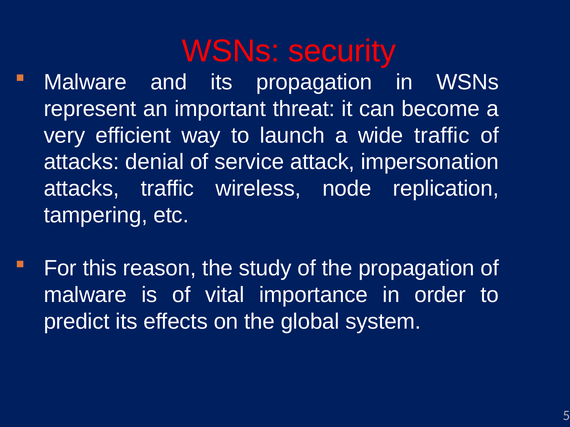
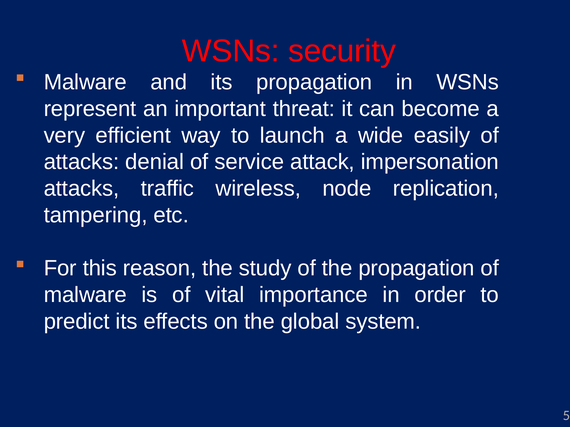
wide traffic: traffic -> easily
